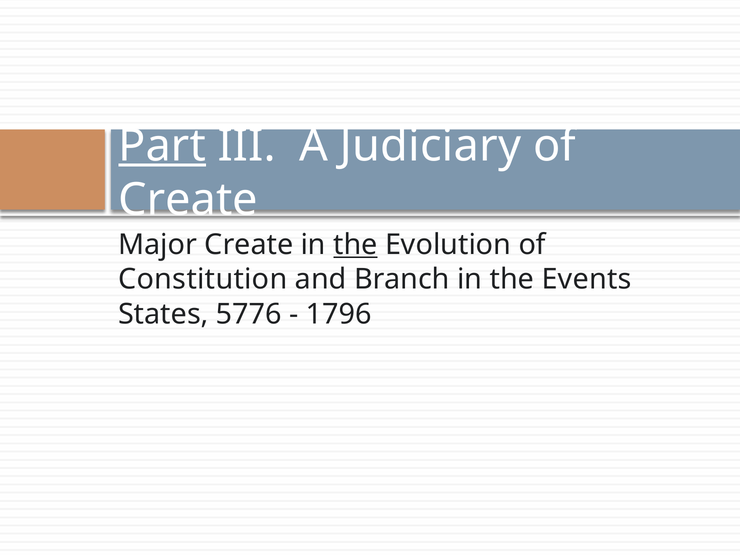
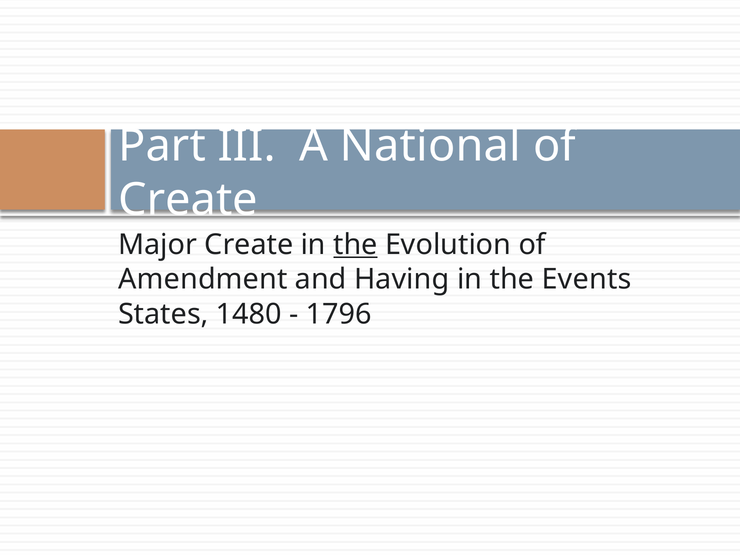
Part underline: present -> none
Judiciary: Judiciary -> National
Constitution: Constitution -> Amendment
Branch: Branch -> Having
5776: 5776 -> 1480
